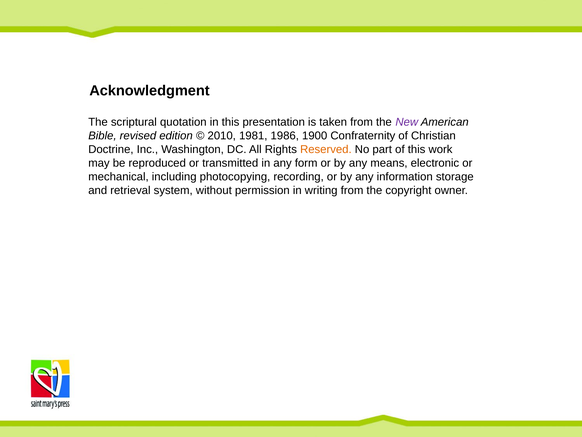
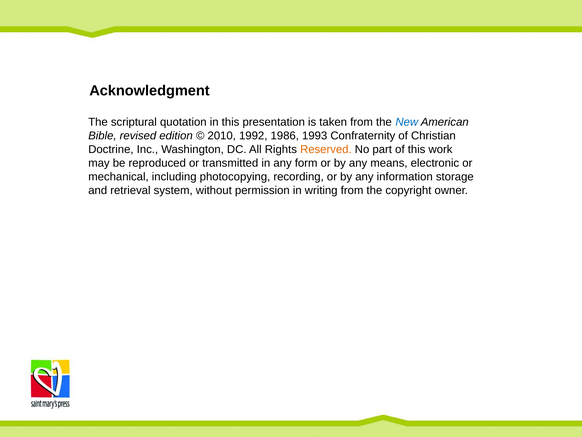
New colour: purple -> blue
1981: 1981 -> 1992
1900: 1900 -> 1993
